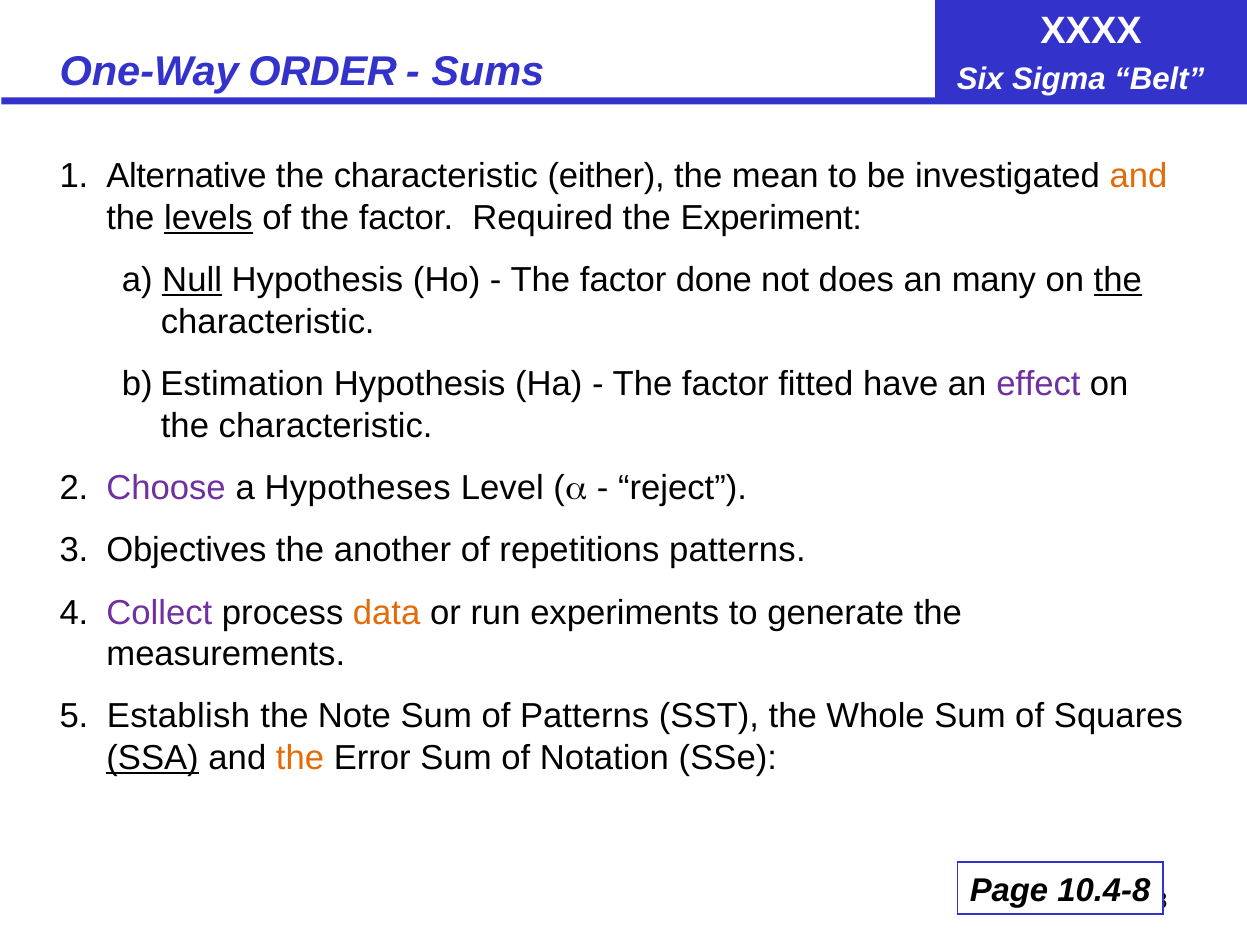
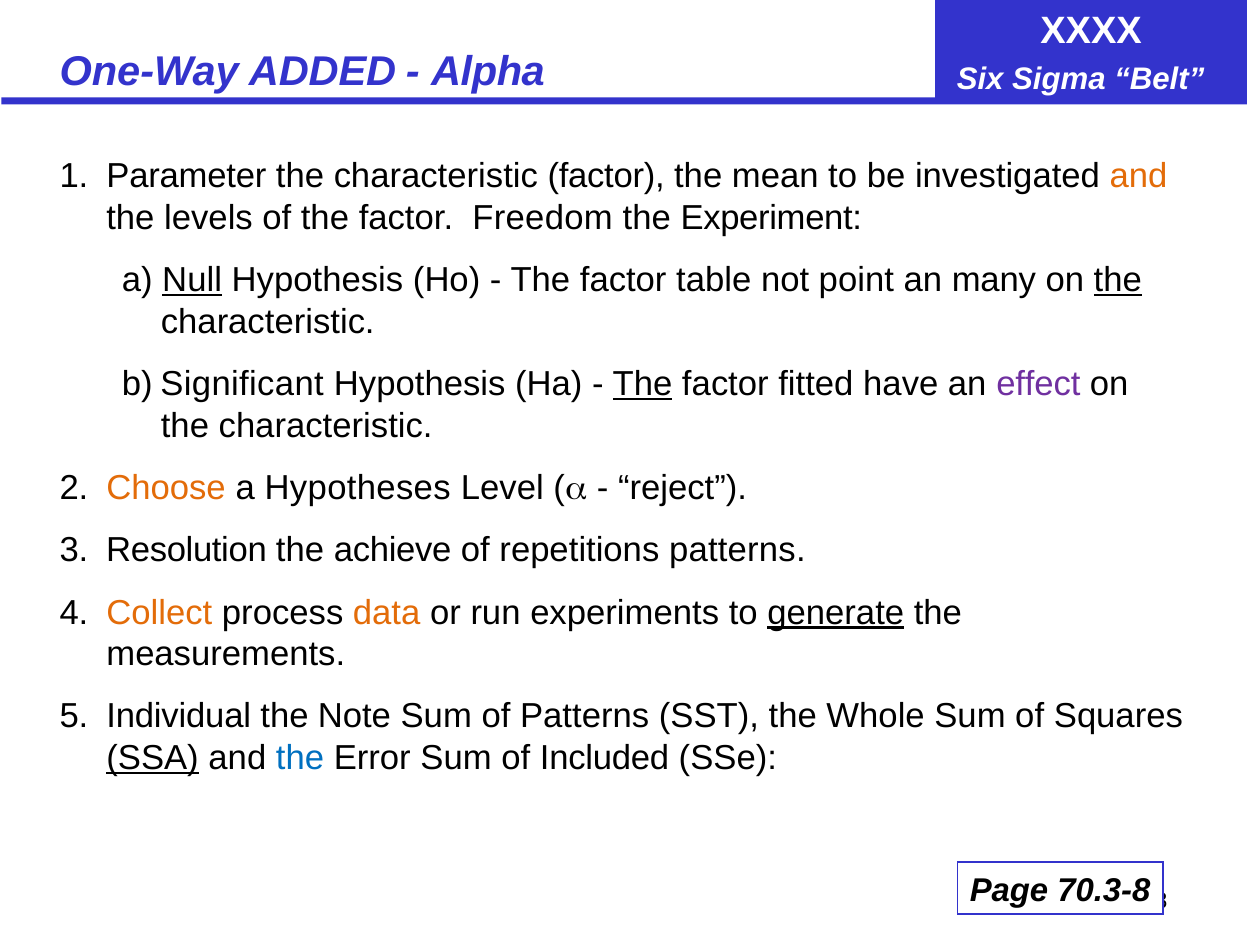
ORDER: ORDER -> ADDED
Sums: Sums -> Alpha
Alternative: Alternative -> Parameter
characteristic either: either -> factor
levels underline: present -> none
Required: Required -> Freedom
done: done -> table
does: does -> point
Estimation: Estimation -> Significant
The at (643, 384) underline: none -> present
Choose colour: purple -> orange
Objectives: Objectives -> Resolution
another: another -> achieve
Collect colour: purple -> orange
generate underline: none -> present
Establish: Establish -> Individual
the at (300, 758) colour: orange -> blue
Notation: Notation -> Included
10.4-8: 10.4-8 -> 70.3-8
